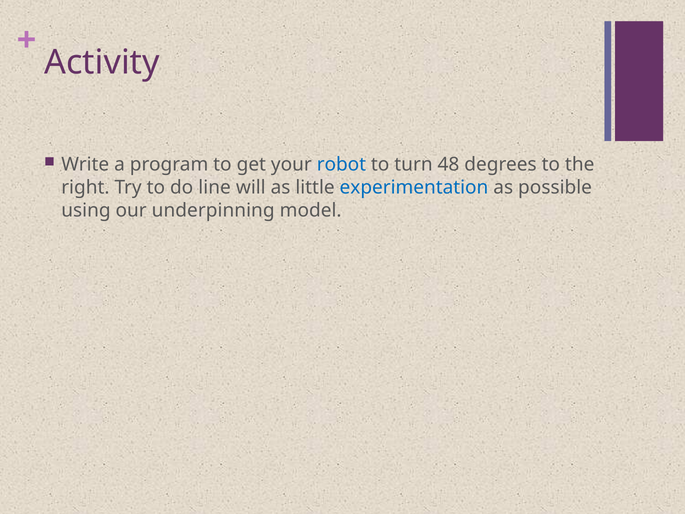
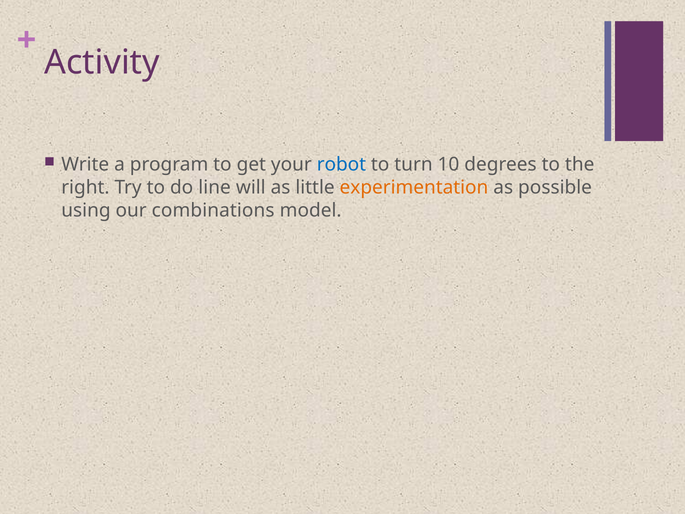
48: 48 -> 10
experimentation colour: blue -> orange
underpinning: underpinning -> combinations
